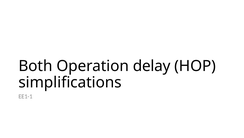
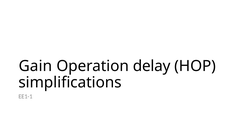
Both: Both -> Gain
